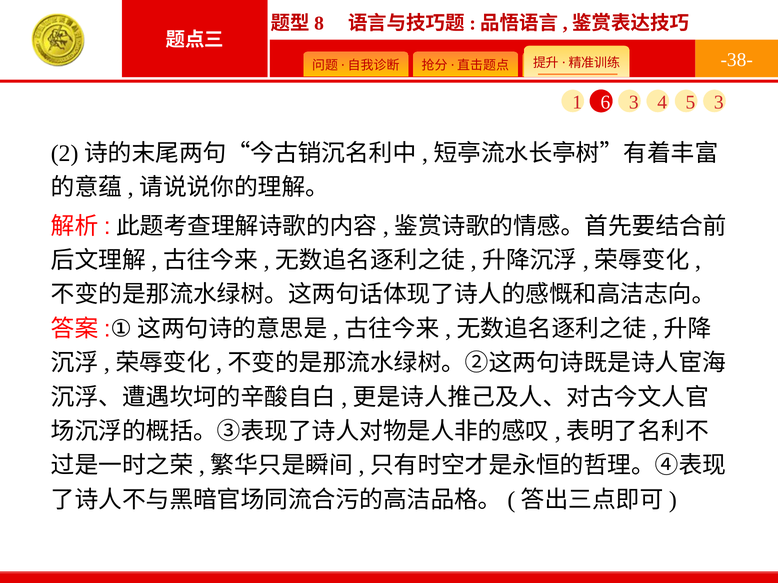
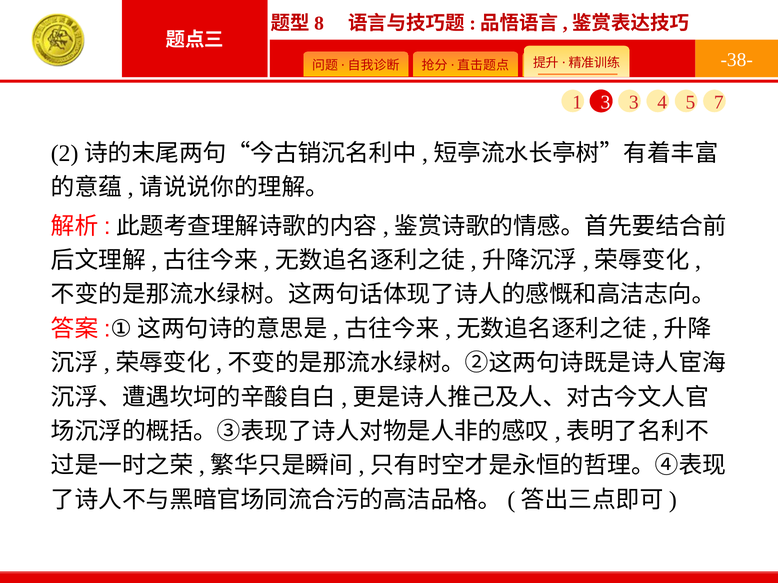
1 6: 6 -> 3
5 3: 3 -> 7
